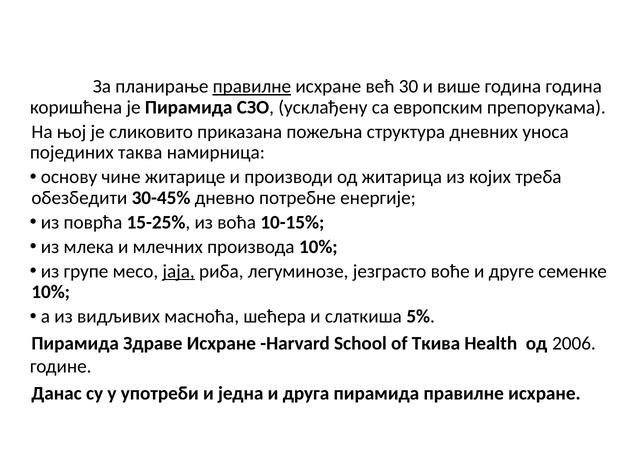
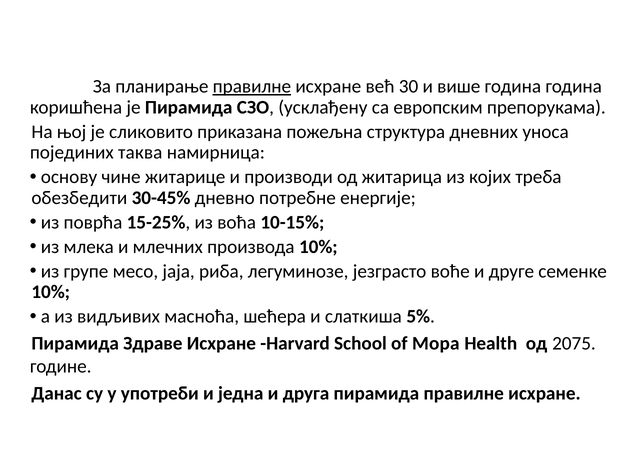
јаја underline: present -> none
Ткива: Ткива -> Мора
2006: 2006 -> 2075
